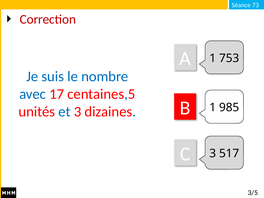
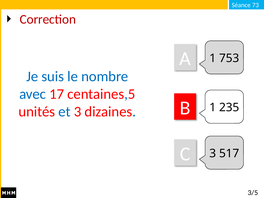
985: 985 -> 235
